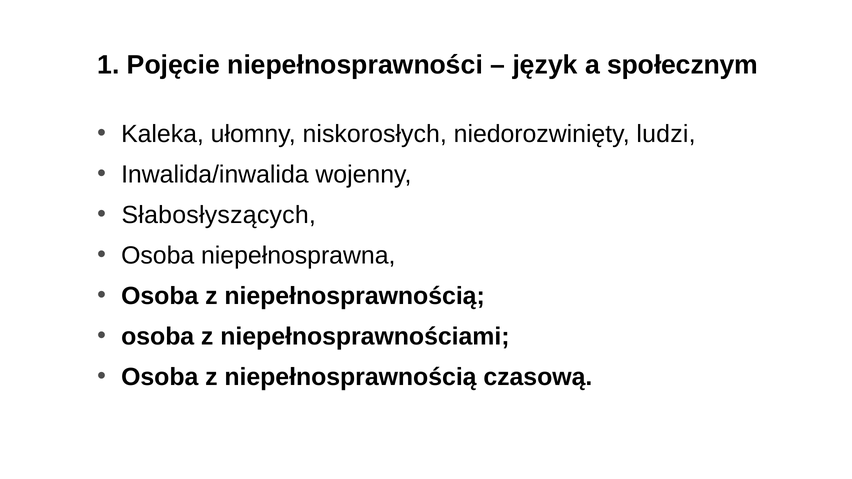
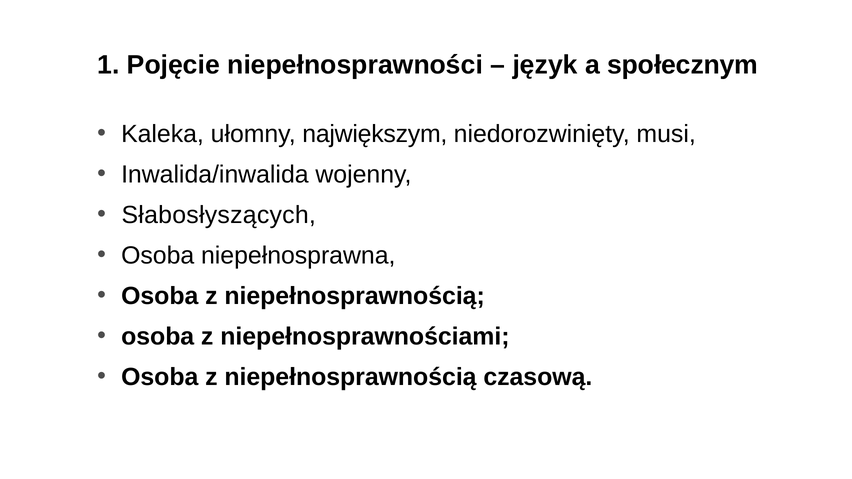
niskorosłych: niskorosłych -> największym
ludzi: ludzi -> musi
